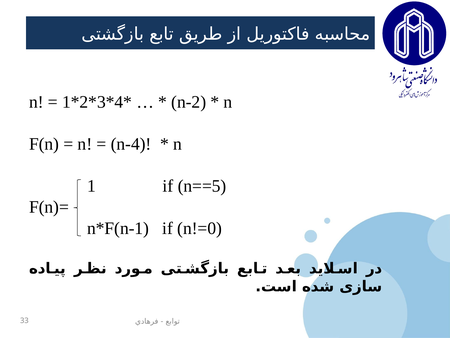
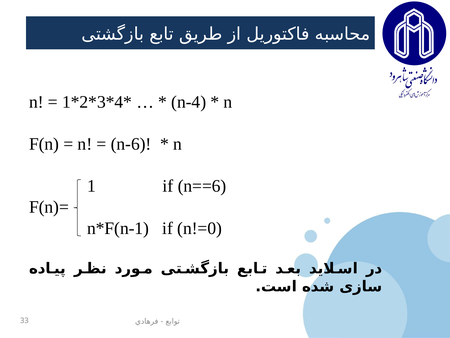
n-2: n-2 -> n-4
n-4: n-4 -> n-6
n==5: n==5 -> n==6
